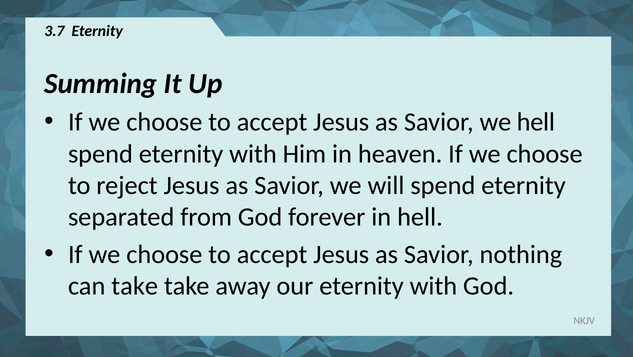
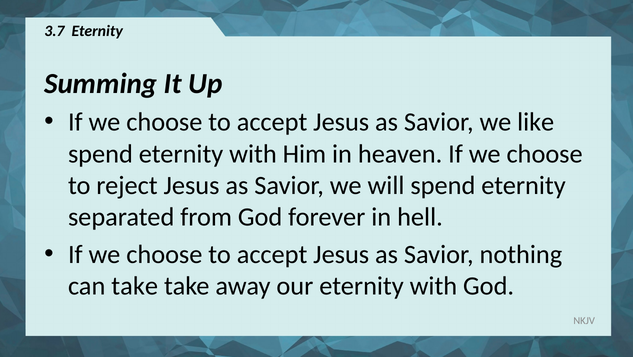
we hell: hell -> like
